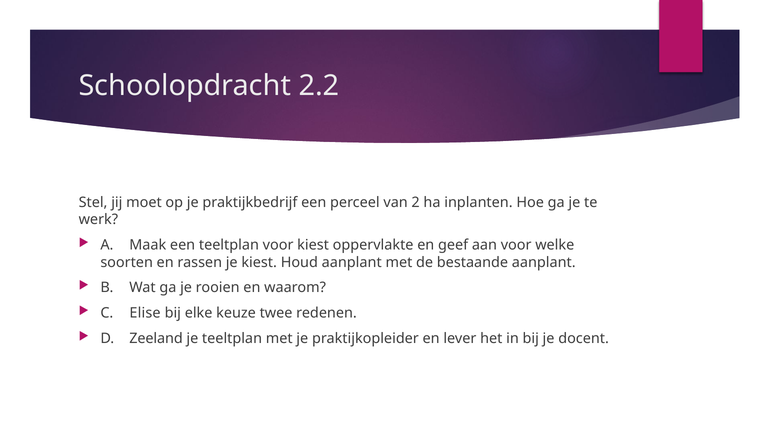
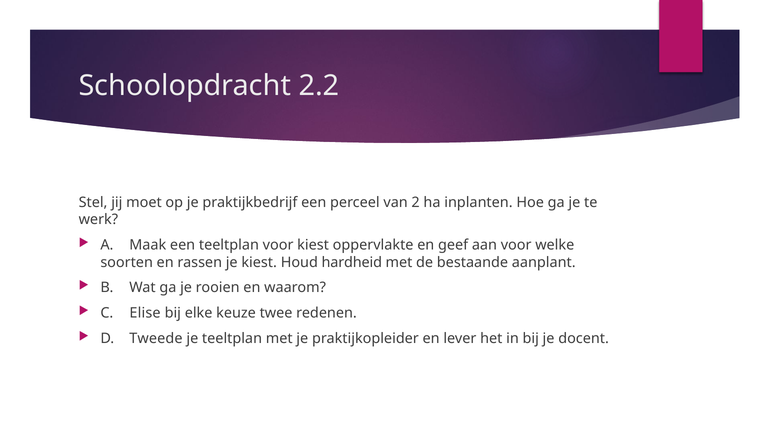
Houd aanplant: aanplant -> hardheid
Zeeland: Zeeland -> Tweede
